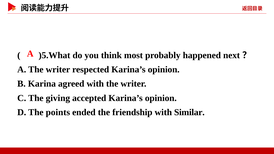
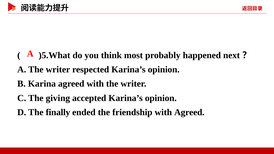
points: points -> finally
with Similar: Similar -> Agreed
